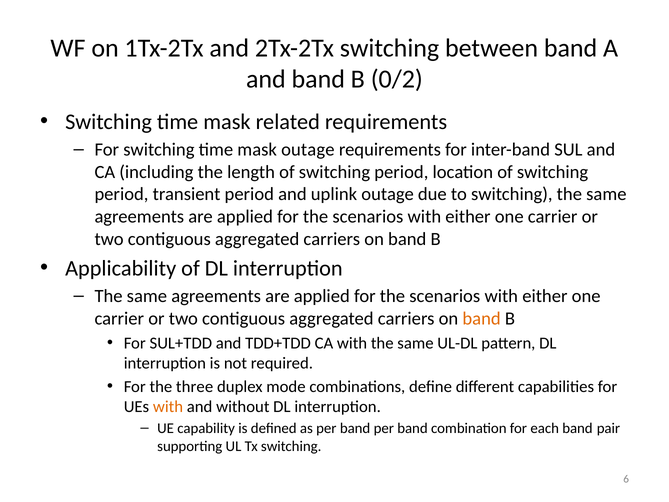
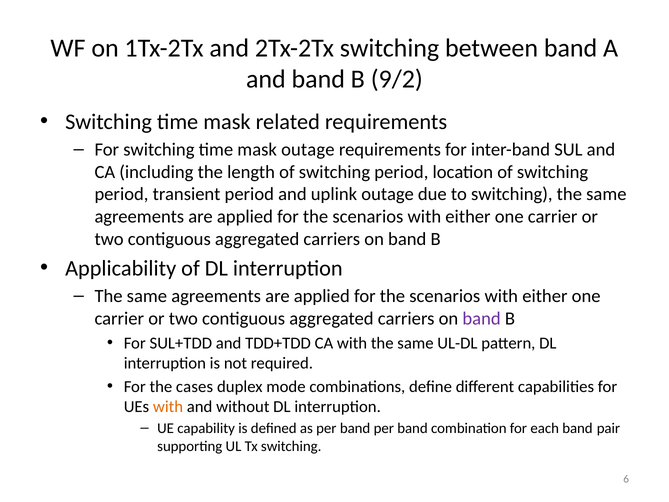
0/2: 0/2 -> 9/2
band at (482, 318) colour: orange -> purple
three: three -> cases
